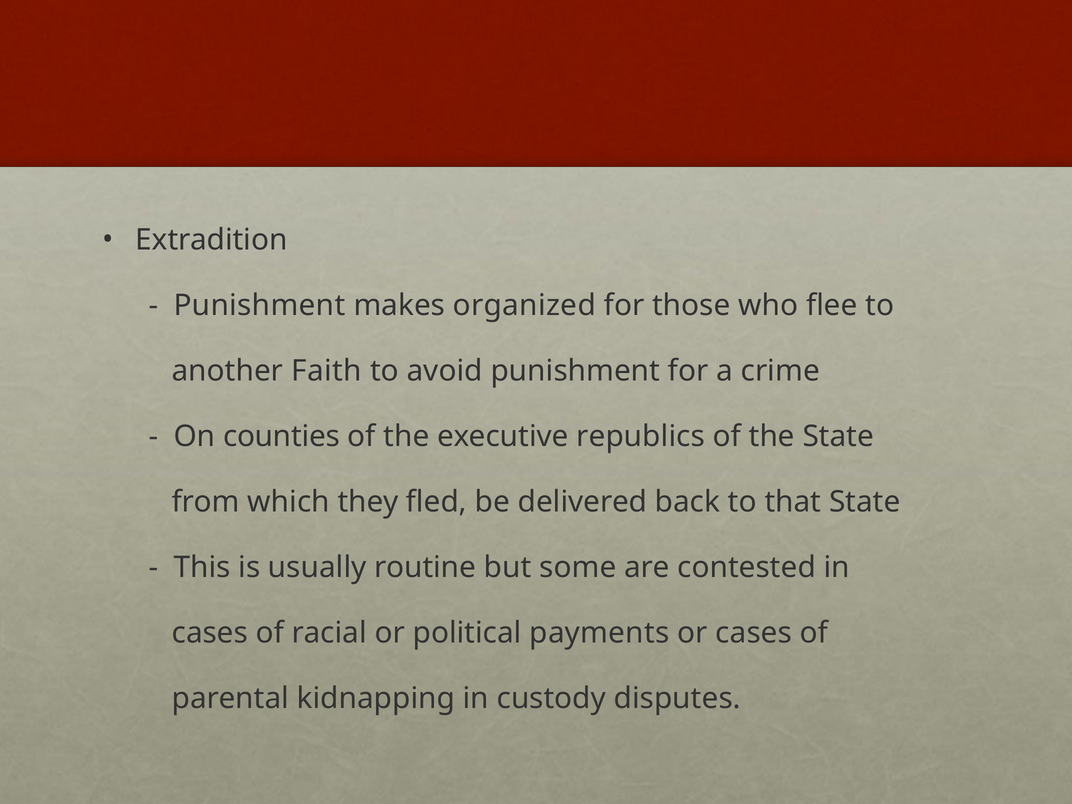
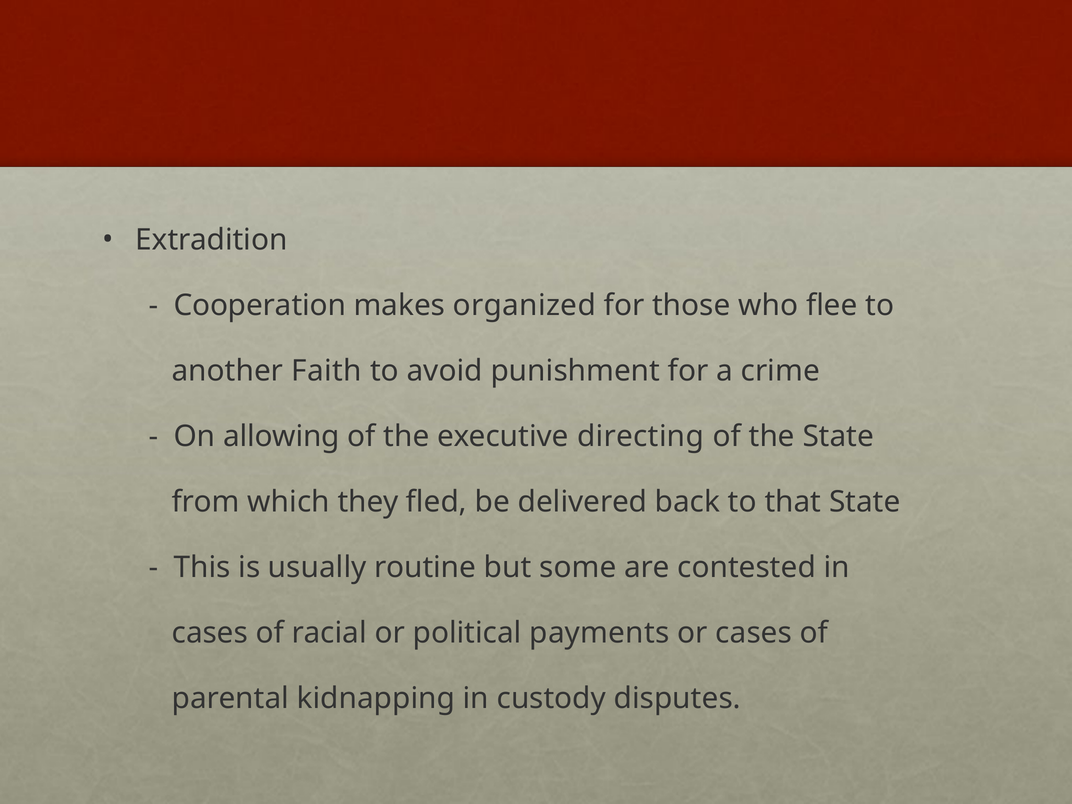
Punishment at (260, 305): Punishment -> Cooperation
counties: counties -> allowing
republics: republics -> directing
